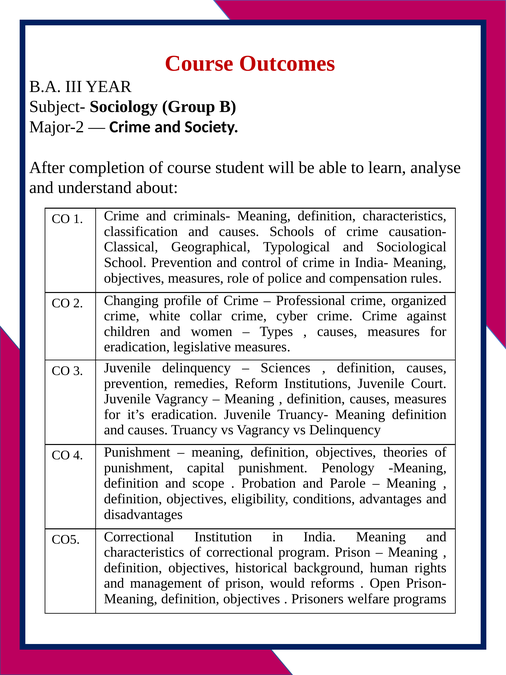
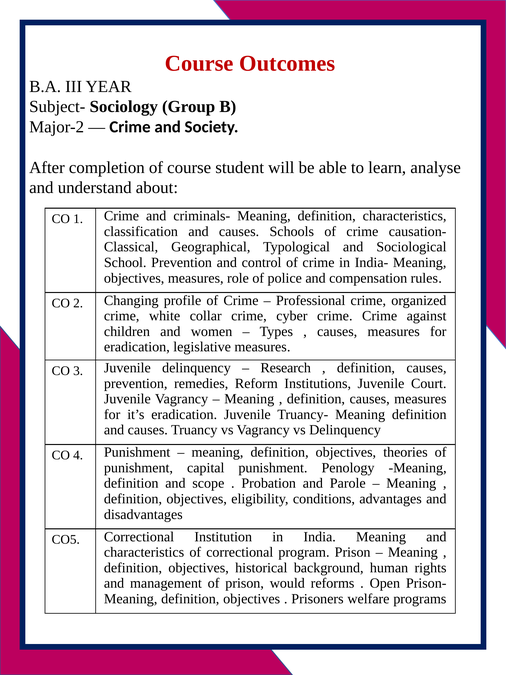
Sciences: Sciences -> Research
